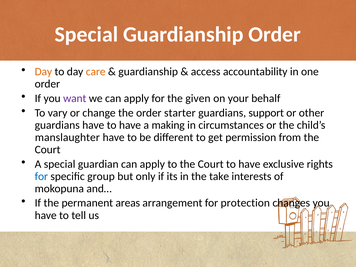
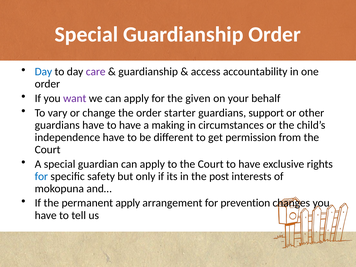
Day at (43, 72) colour: orange -> blue
care colour: orange -> purple
manslaughter: manslaughter -> independence
group: group -> safety
take: take -> post
permanent areas: areas -> apply
protection: protection -> prevention
